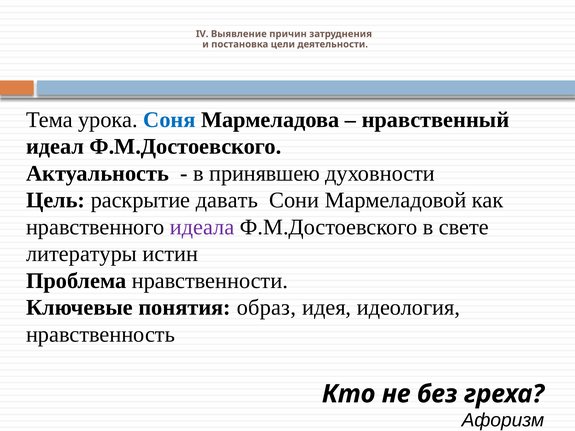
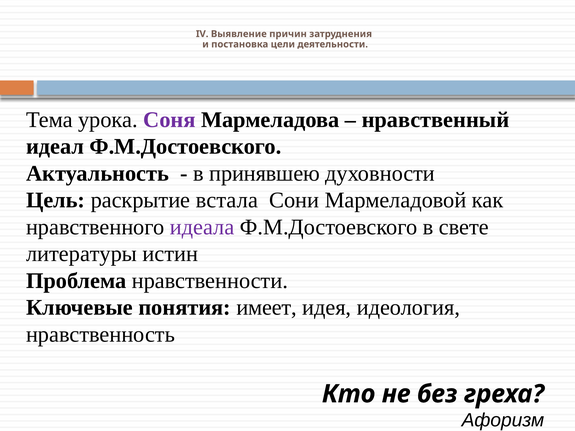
Соня colour: blue -> purple
давать: давать -> встала
образ: образ -> имеет
